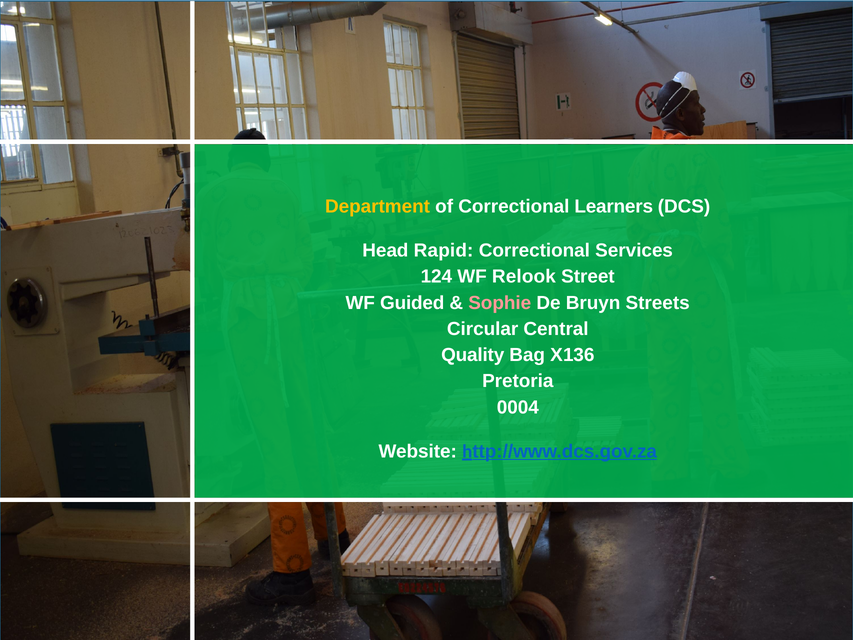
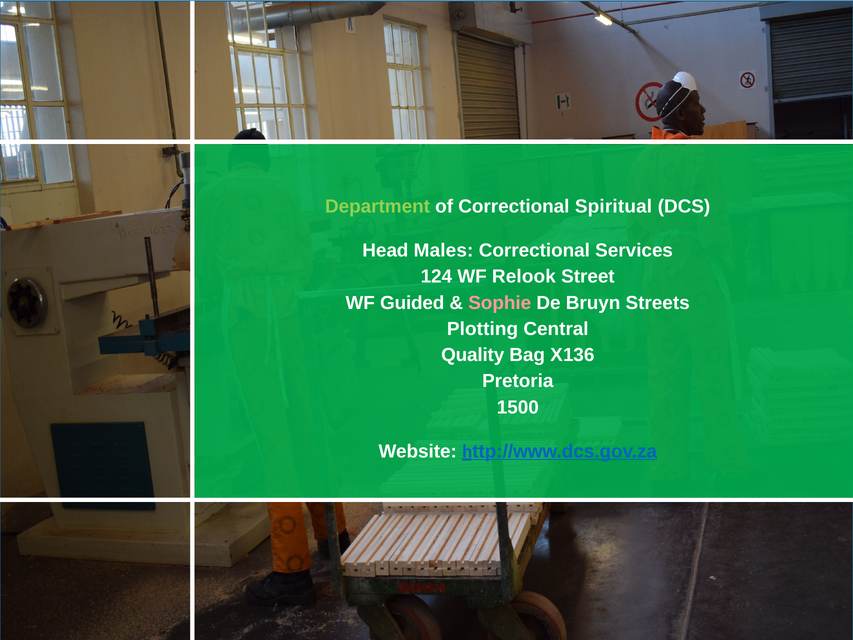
Department colour: yellow -> light green
Learners: Learners -> Spiritual
Rapid: Rapid -> Males
Circular: Circular -> Plotting
0004: 0004 -> 1500
